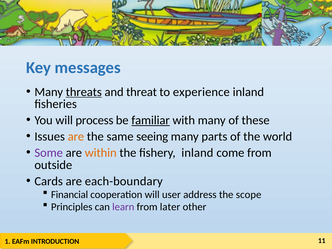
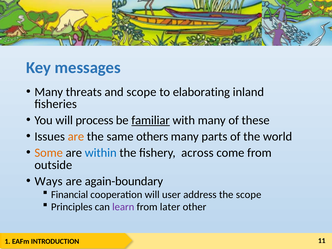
threats underline: present -> none
and threat: threat -> scope
experience: experience -> elaborating
seeing: seeing -> others
Some colour: purple -> orange
within colour: orange -> blue
fishery inland: inland -> across
Cards: Cards -> Ways
each-boundary: each-boundary -> again-boundary
